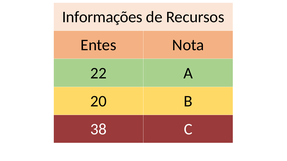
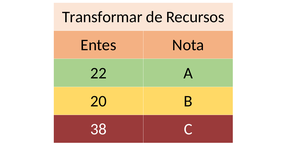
Informações: Informações -> Transformar
